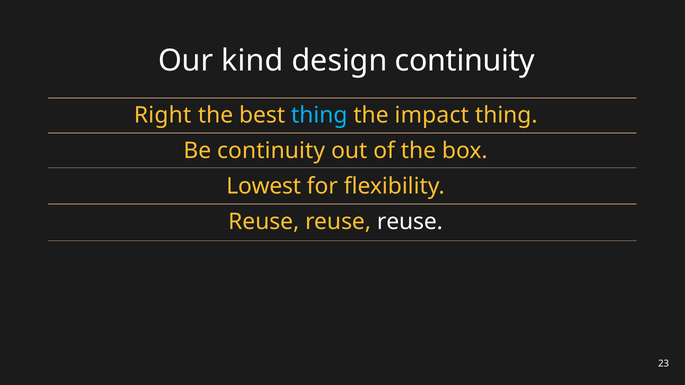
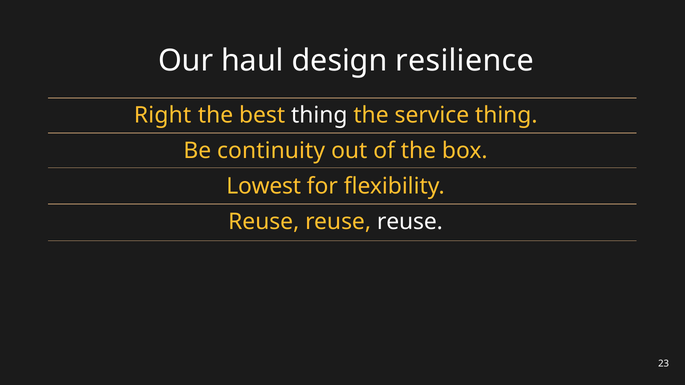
kind: kind -> haul
design continuity: continuity -> resilience
thing at (319, 116) colour: light blue -> white
impact: impact -> service
